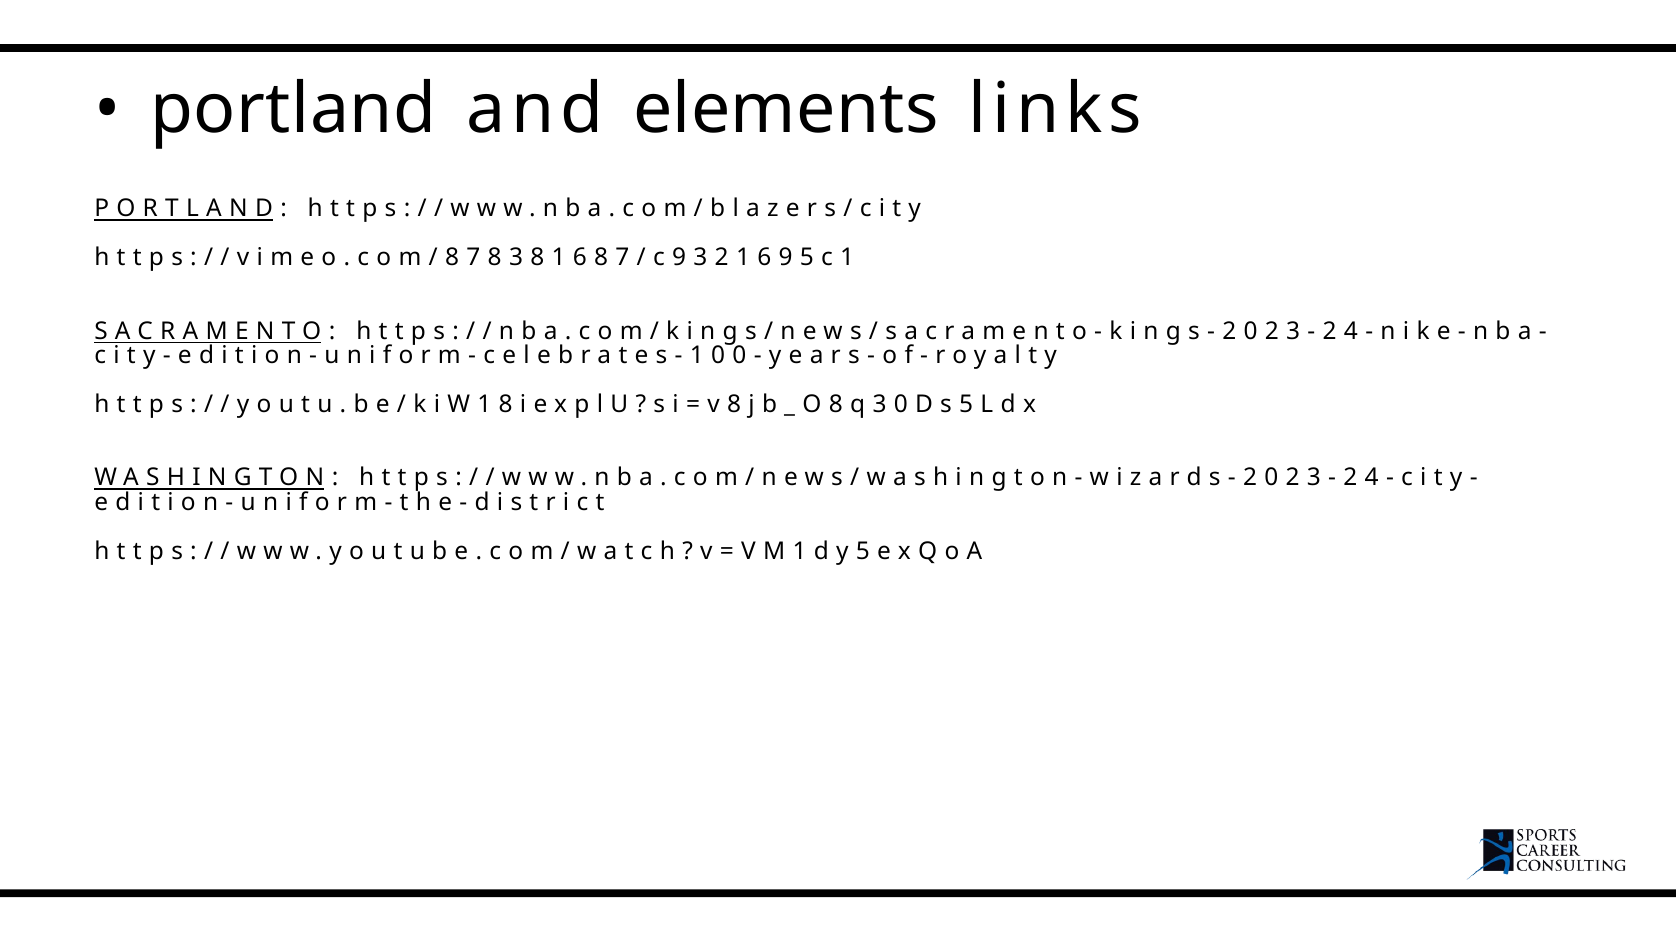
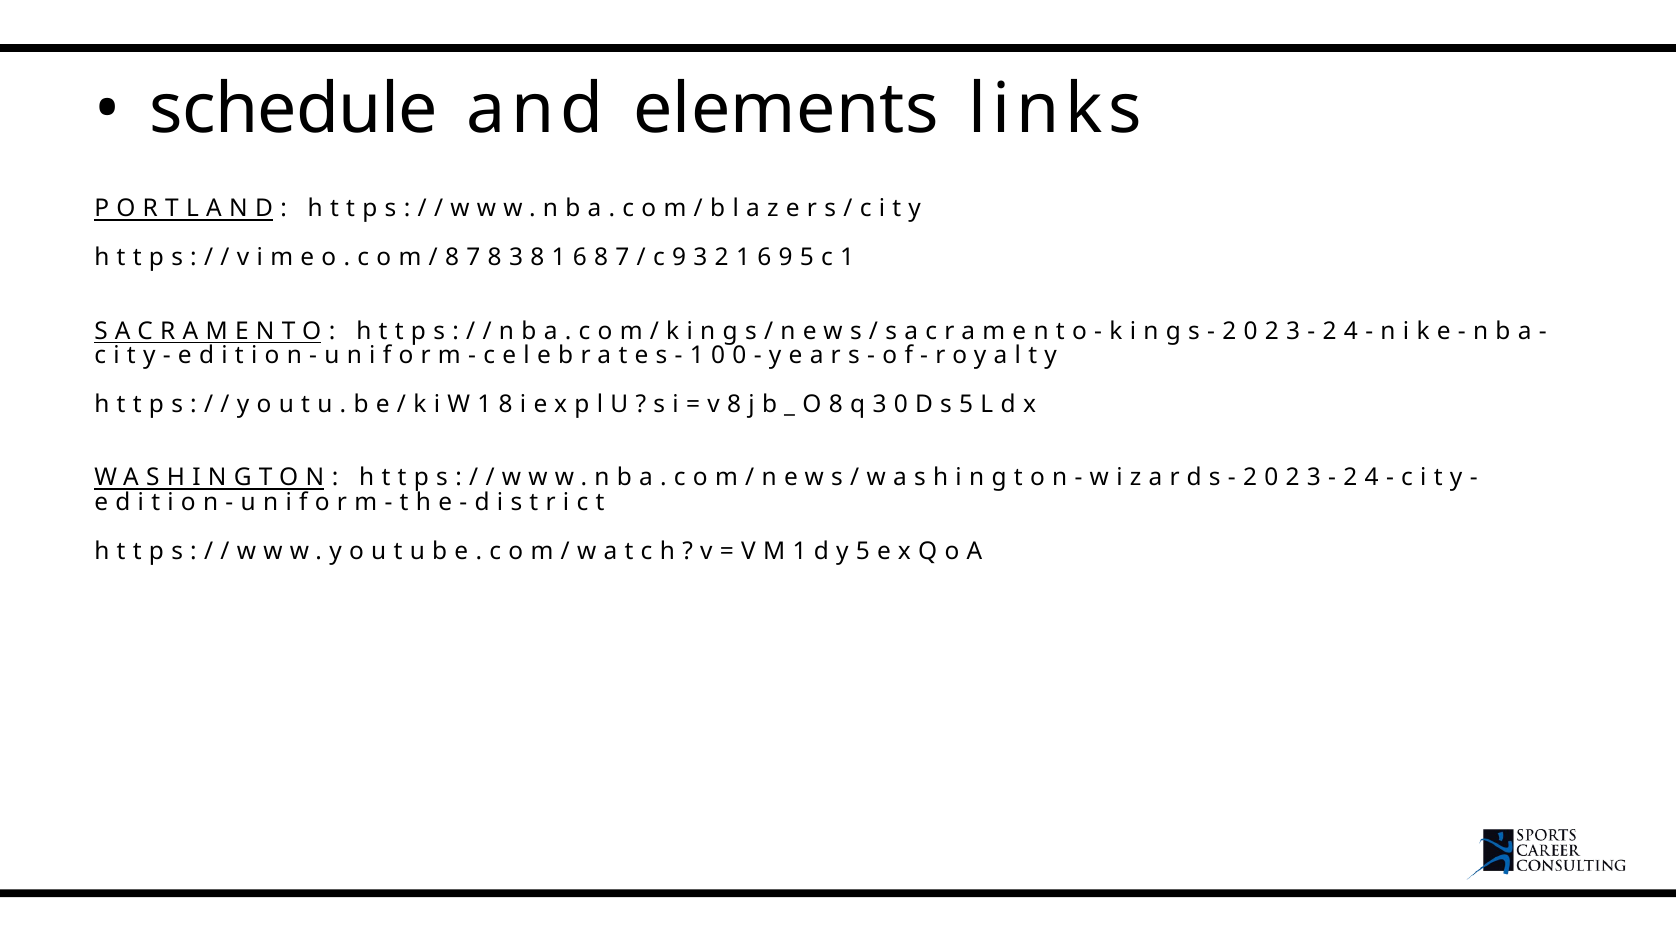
portland: portland -> schedule
